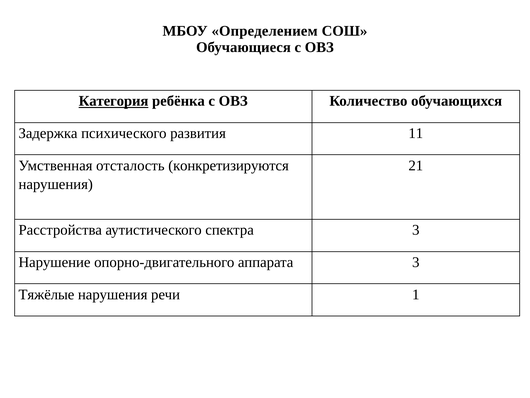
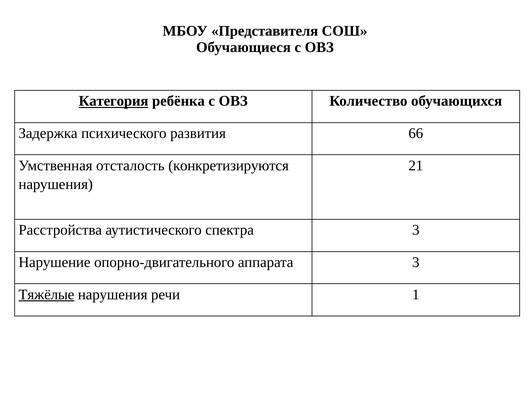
Определением: Определением -> Представителя
11: 11 -> 66
Тяжёлые underline: none -> present
